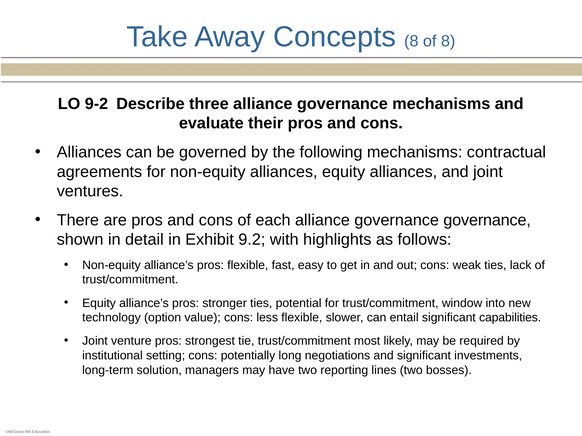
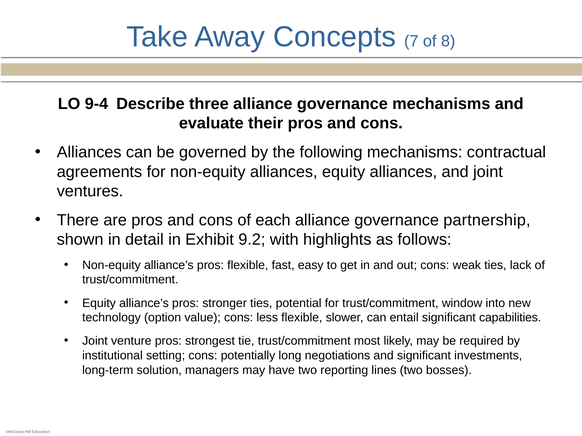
Concepts 8: 8 -> 7
9-2: 9-2 -> 9-4
governance governance: governance -> partnership
